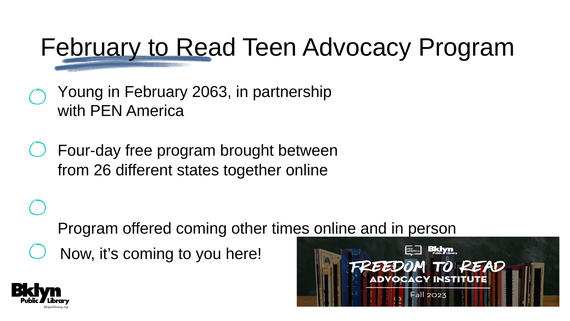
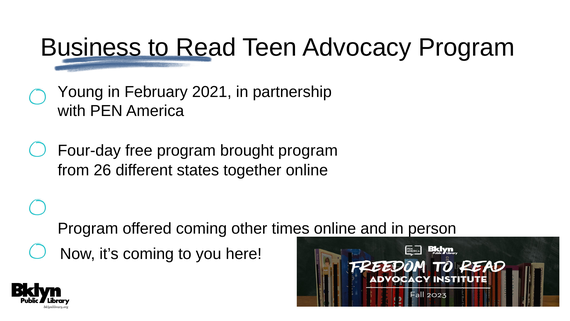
February at (91, 47): February -> Business
2063: 2063 -> 2021
brought between: between -> program
